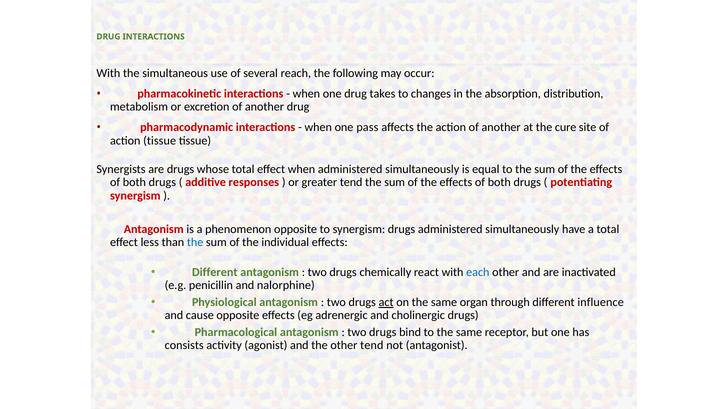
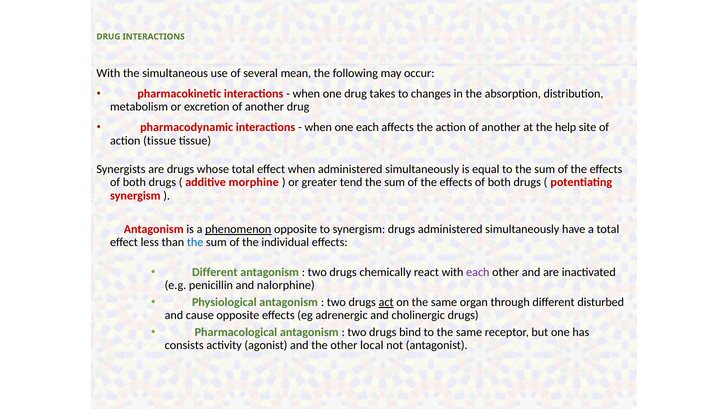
reach: reach -> mean
one pass: pass -> each
cure: cure -> help
responses: responses -> morphine
phenomenon underline: none -> present
each at (478, 273) colour: blue -> purple
influence: influence -> disturbed
other tend: tend -> local
